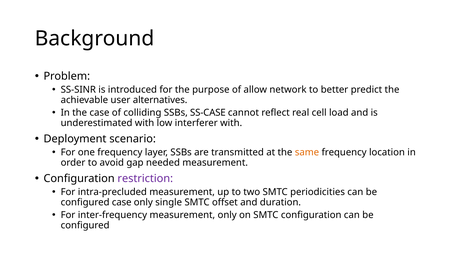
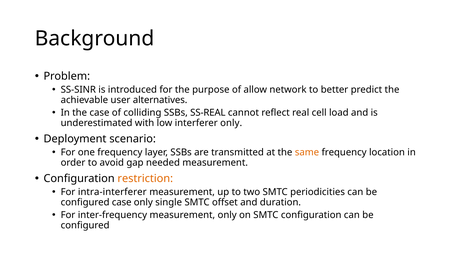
SS-CASE: SS-CASE -> SS-REAL
interferer with: with -> only
restriction colour: purple -> orange
intra-precluded: intra-precluded -> intra-interferer
